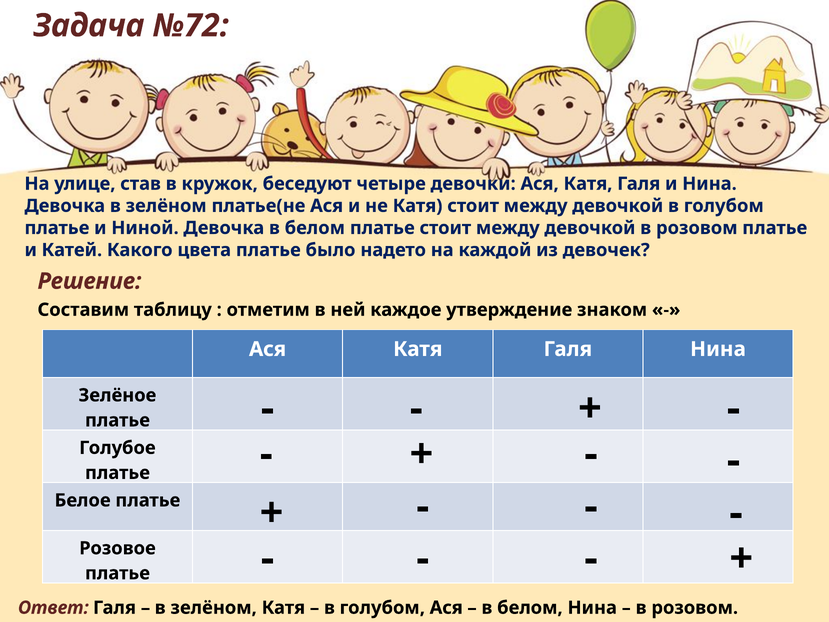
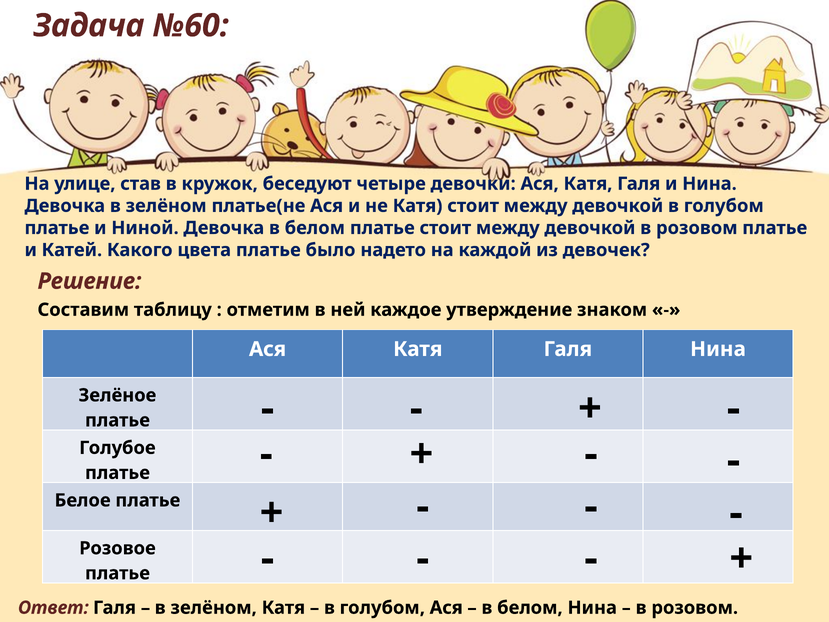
№72: №72 -> №60
